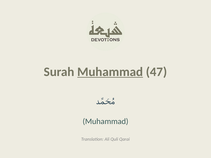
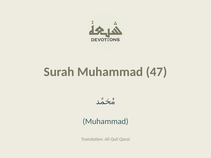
Muhammad at (110, 72) underline: present -> none
